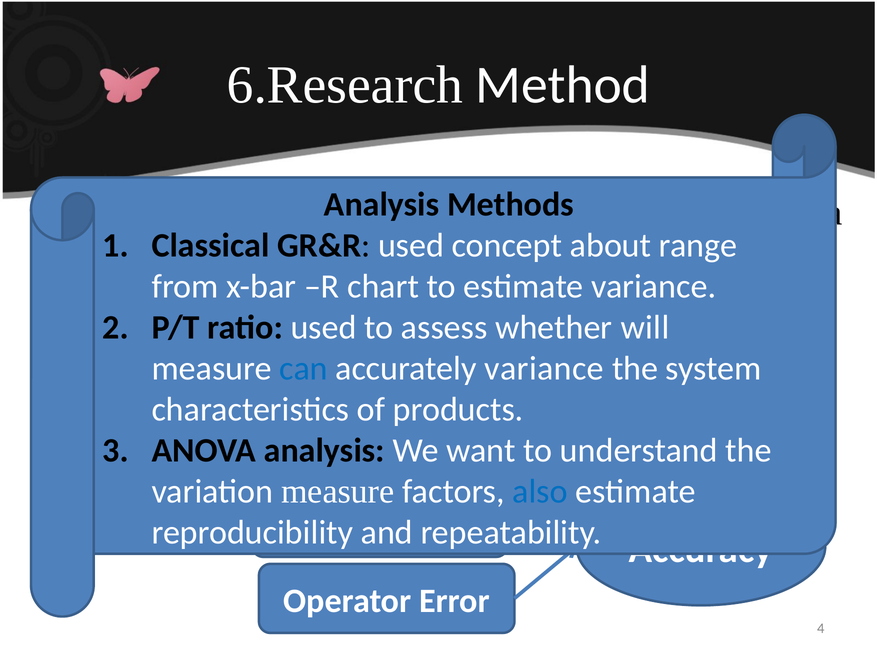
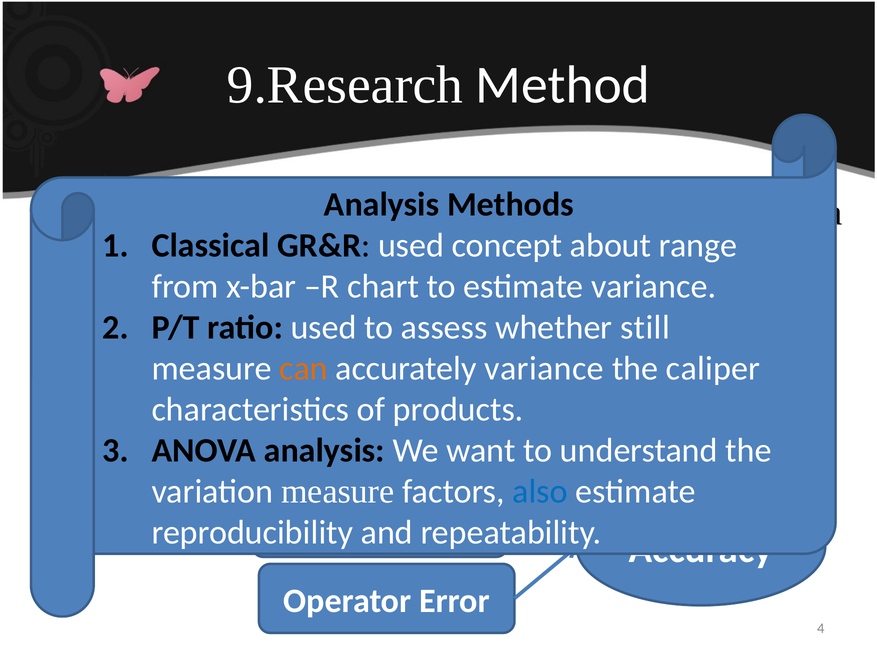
6.Research: 6.Research -> 9.Research
whether will: will -> still
can colour: blue -> orange
the system: system -> caliper
